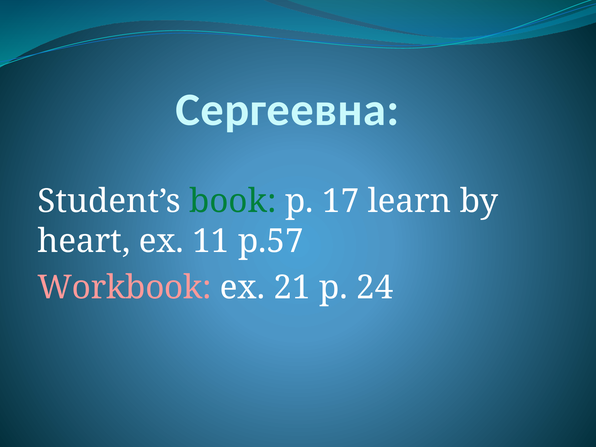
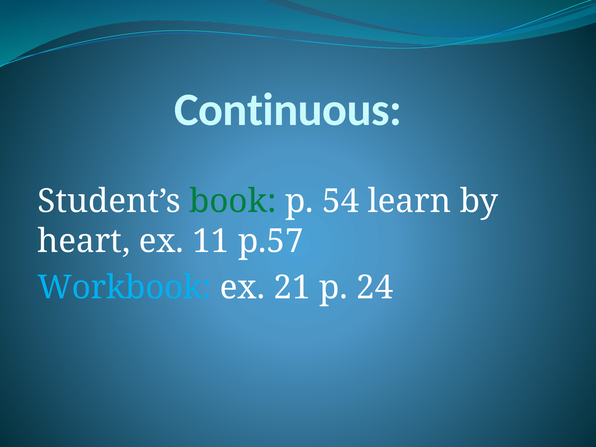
Сергеевна: Сергеевна -> Continuous
17: 17 -> 54
Workbook colour: pink -> light blue
